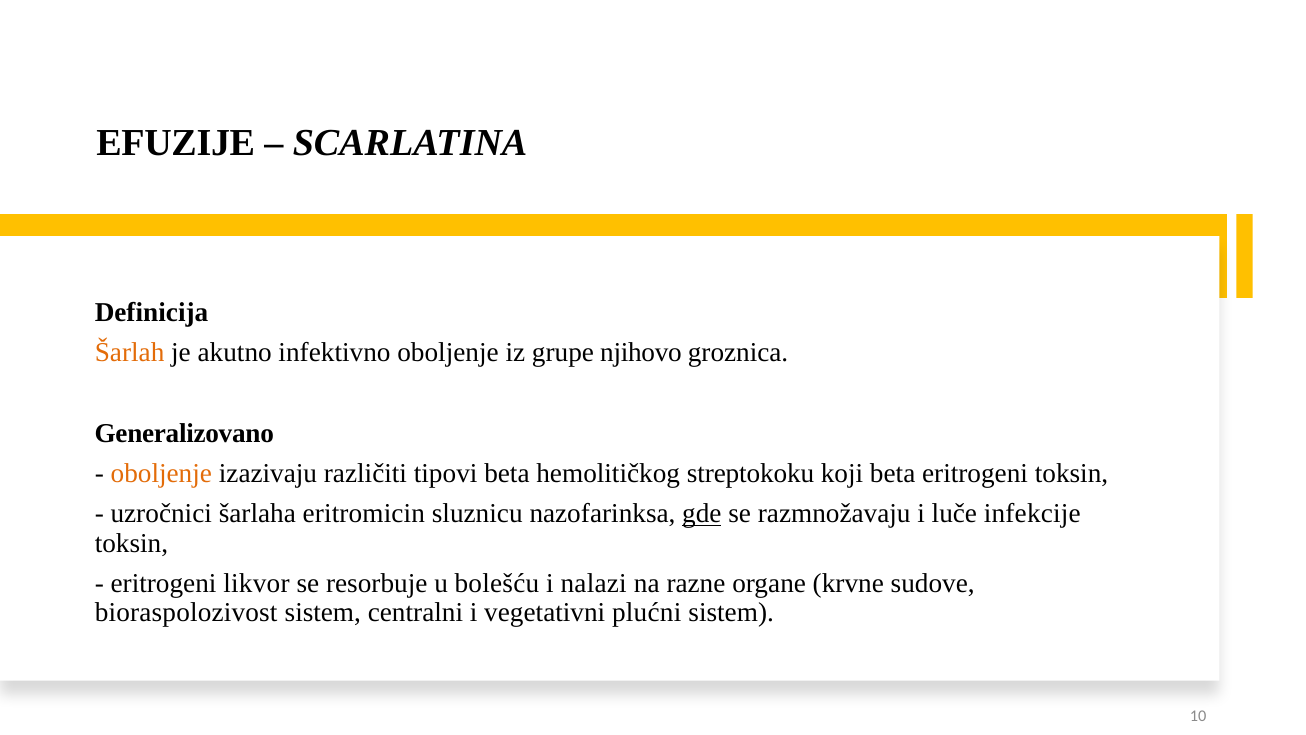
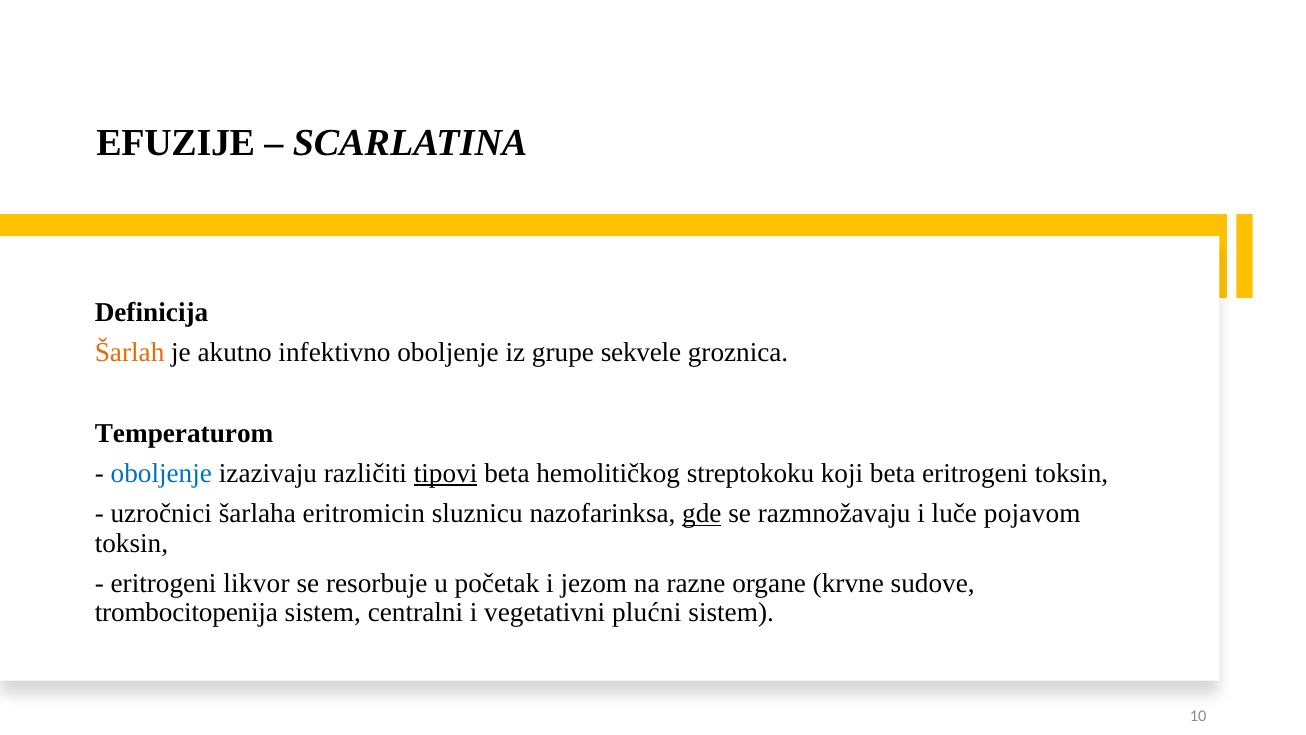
njihovo: njihovo -> sekvele
Generalizovano: Generalizovano -> Temperaturom
oboljenje at (161, 473) colour: orange -> blue
tipovi underline: none -> present
infekcije: infekcije -> pojavom
bolešću: bolešću -> početak
nalazi: nalazi -> jezom
bioraspolozivost: bioraspolozivost -> trombocitopenija
